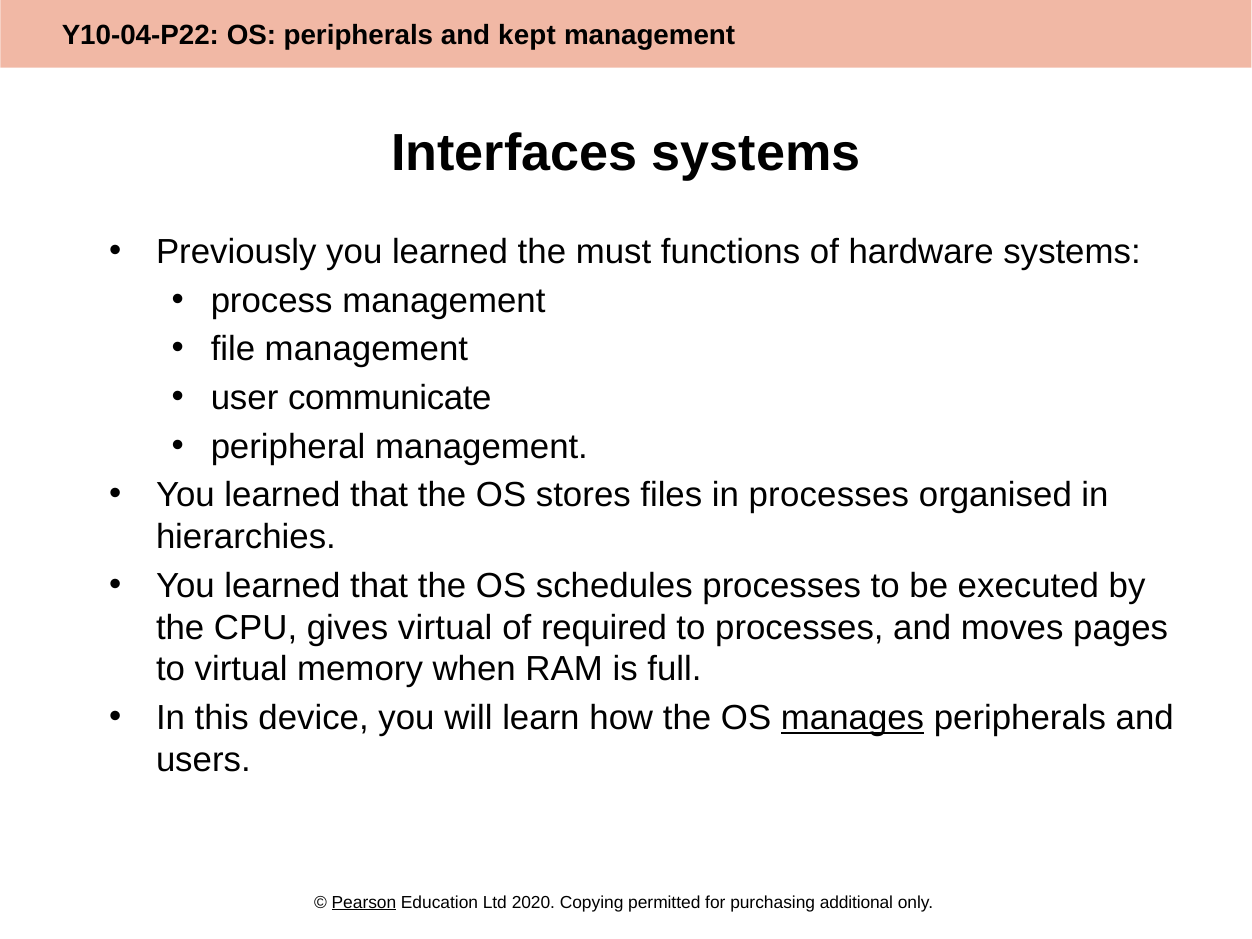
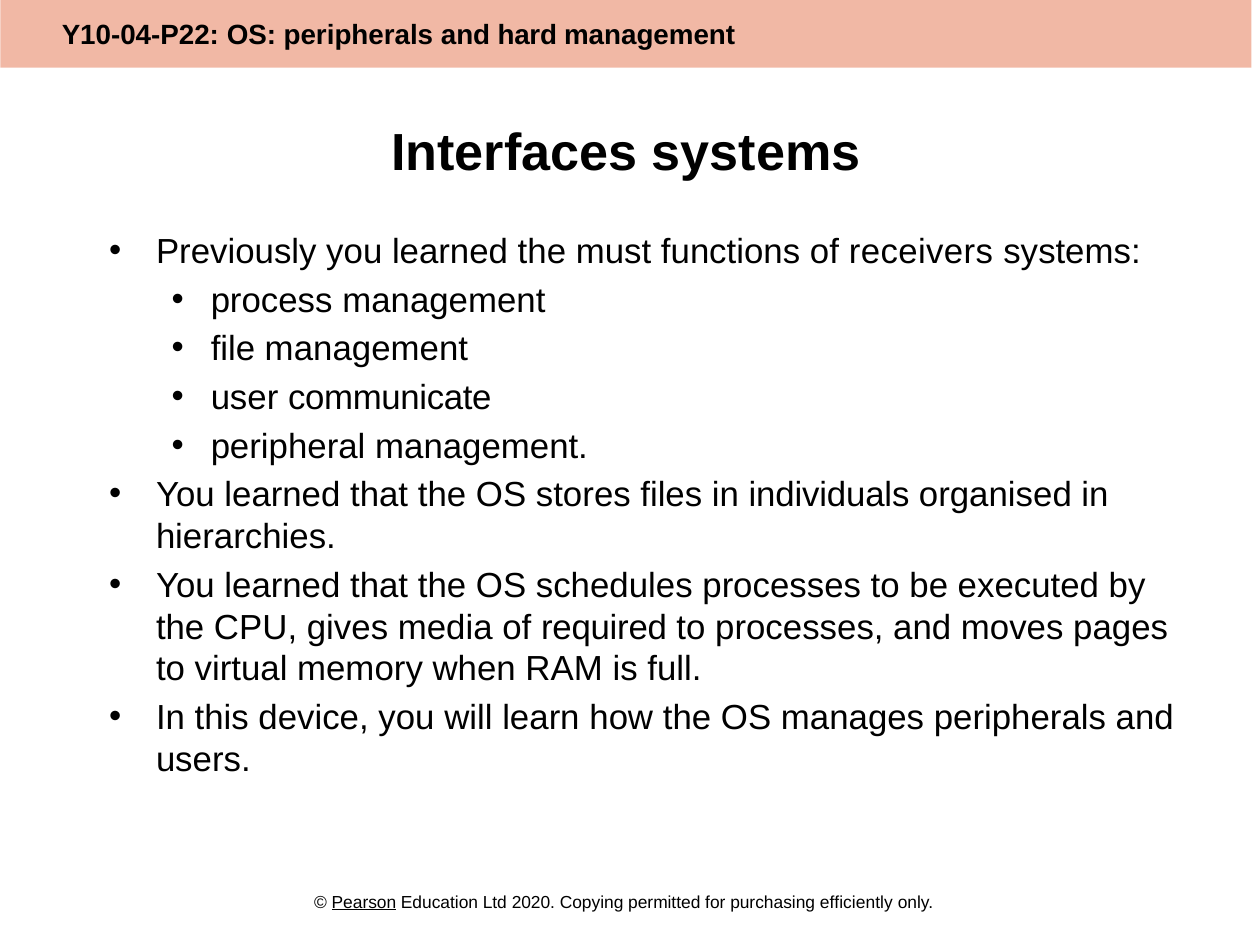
kept: kept -> hard
hardware: hardware -> receivers
in processes: processes -> individuals
gives virtual: virtual -> media
manages underline: present -> none
additional: additional -> efficiently
